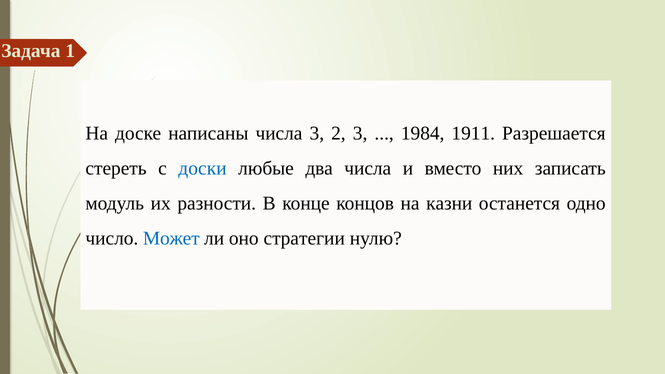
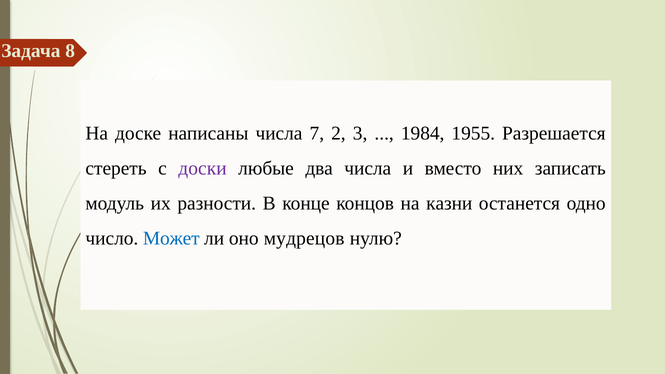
1: 1 -> 8
числа 3: 3 -> 7
1911: 1911 -> 1955
доски colour: blue -> purple
стратегии: стратегии -> мудрецов
